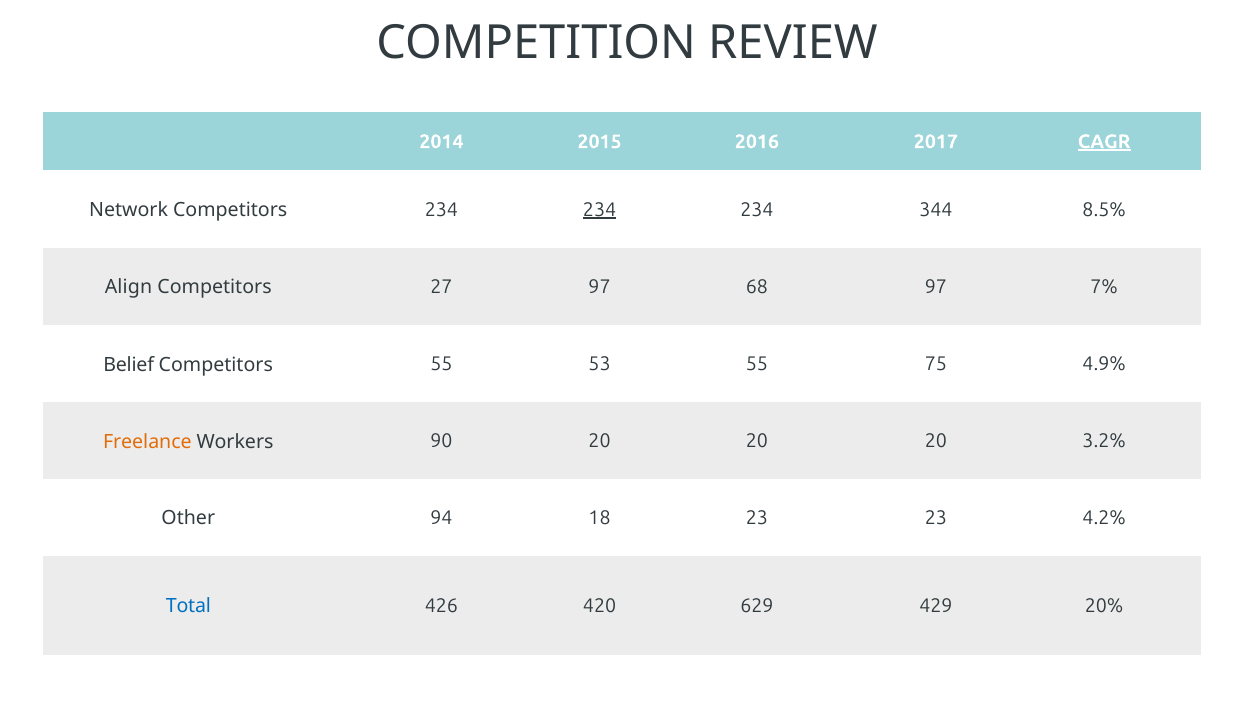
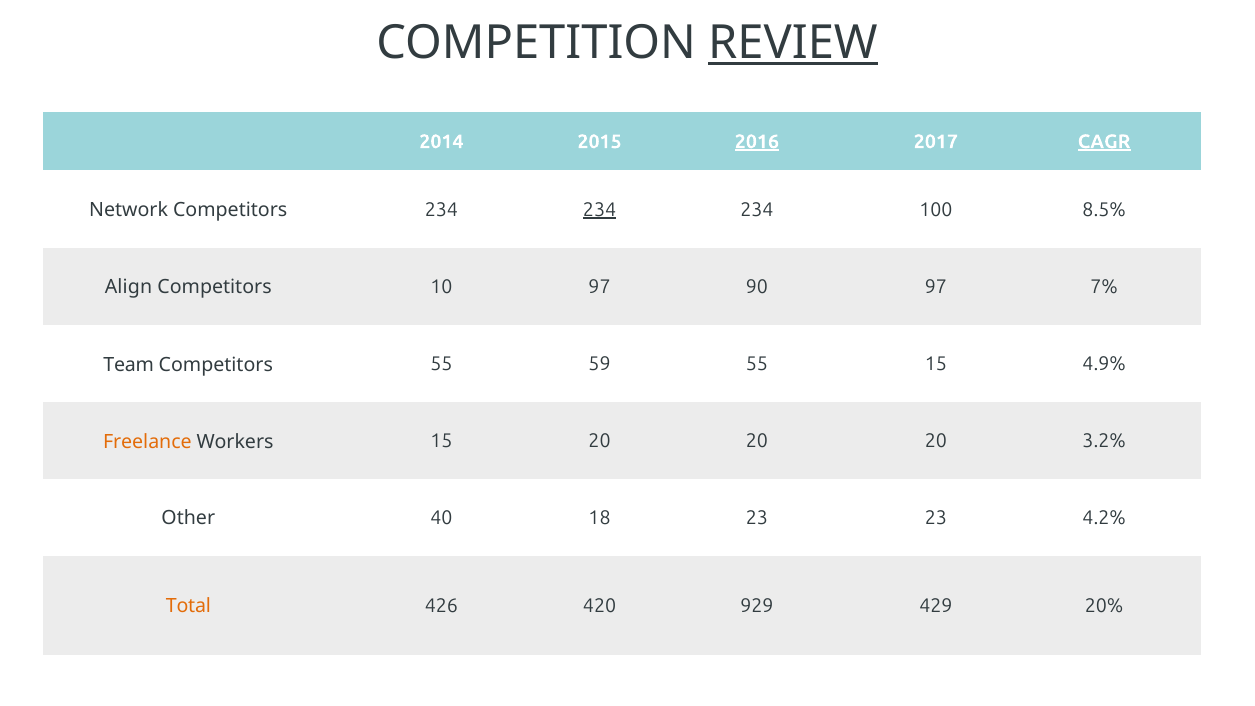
REVIEW underline: none -> present
2016 underline: none -> present
344: 344 -> 100
27: 27 -> 10
68: 68 -> 90
Belief: Belief -> Team
53: 53 -> 59
55 75: 75 -> 15
Workers 90: 90 -> 15
94: 94 -> 40
Total colour: blue -> orange
629: 629 -> 929
